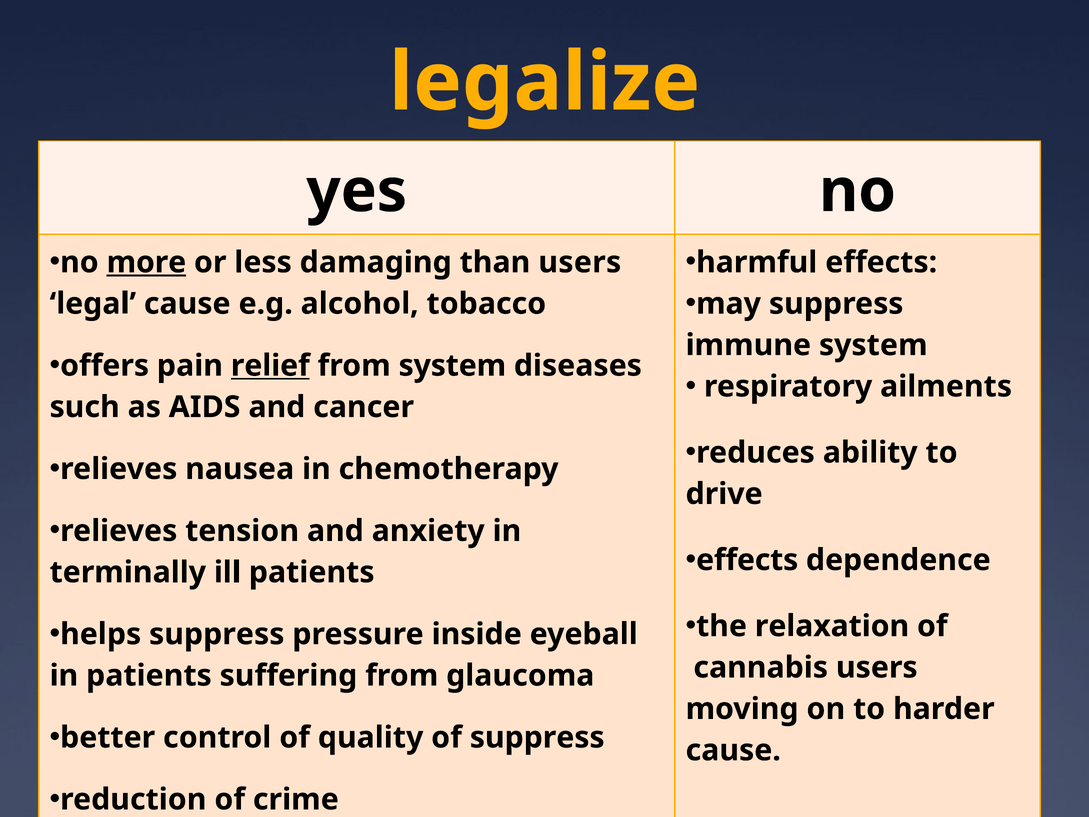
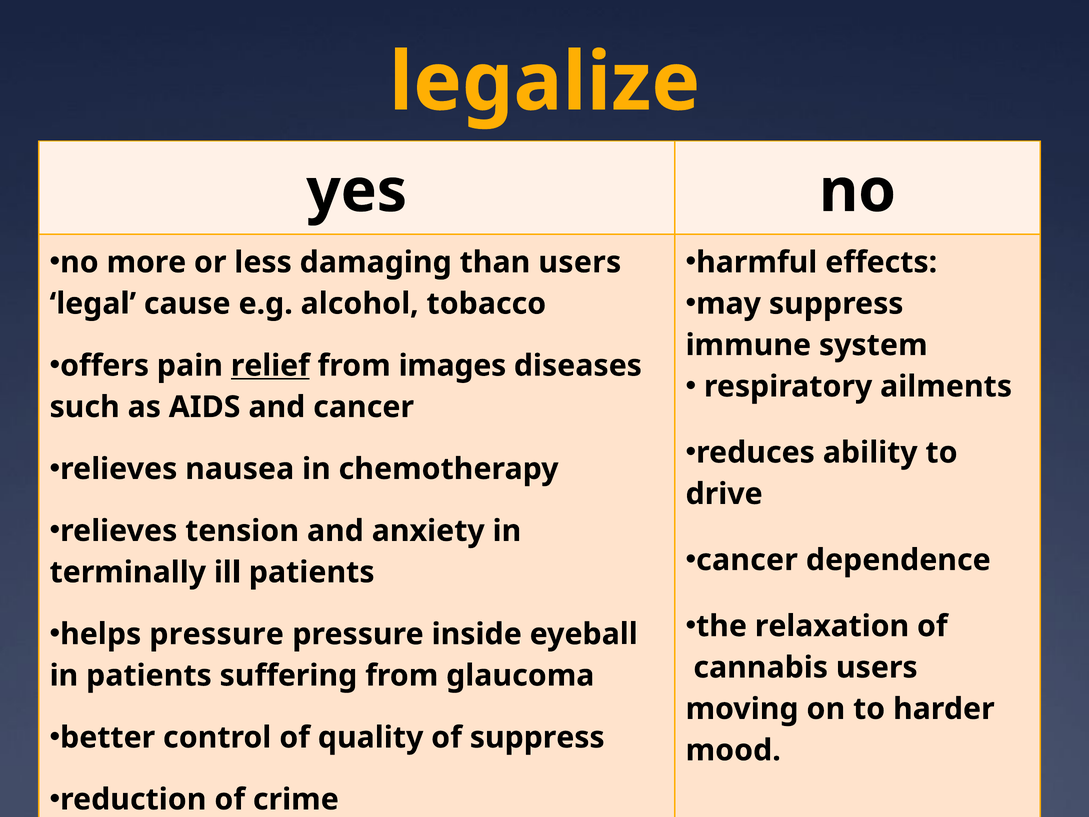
more underline: present -> none
from system: system -> images
effects at (747, 560): effects -> cancer
helps suppress: suppress -> pressure
cause at (733, 750): cause -> mood
